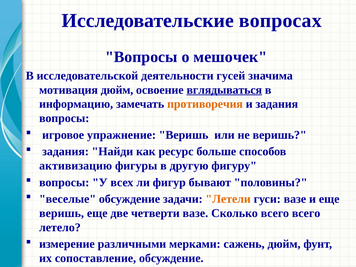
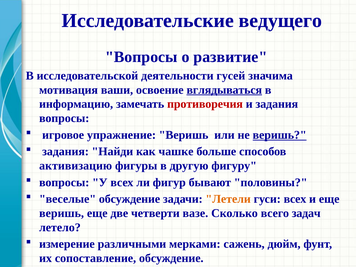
вопросах: вопросах -> ведущего
мешочек: мешочек -> развитие
мотивация дюйм: дюйм -> ваши
противоречия colour: orange -> red
веришь at (280, 135) underline: none -> present
ресурс: ресурс -> чашке
гуси вазе: вазе -> всех
всего всего: всего -> задач
